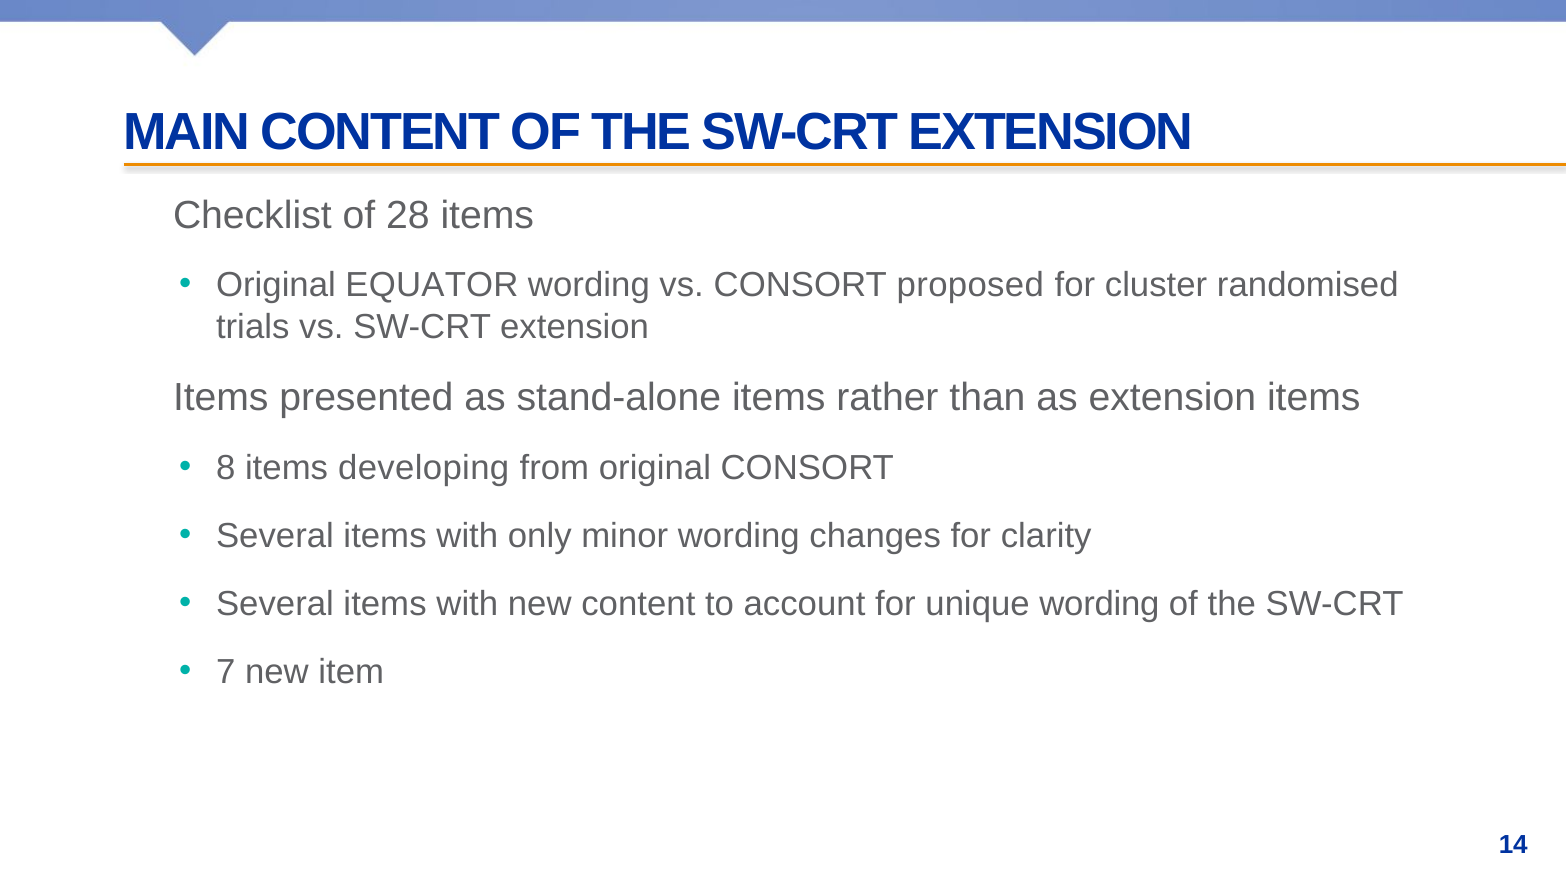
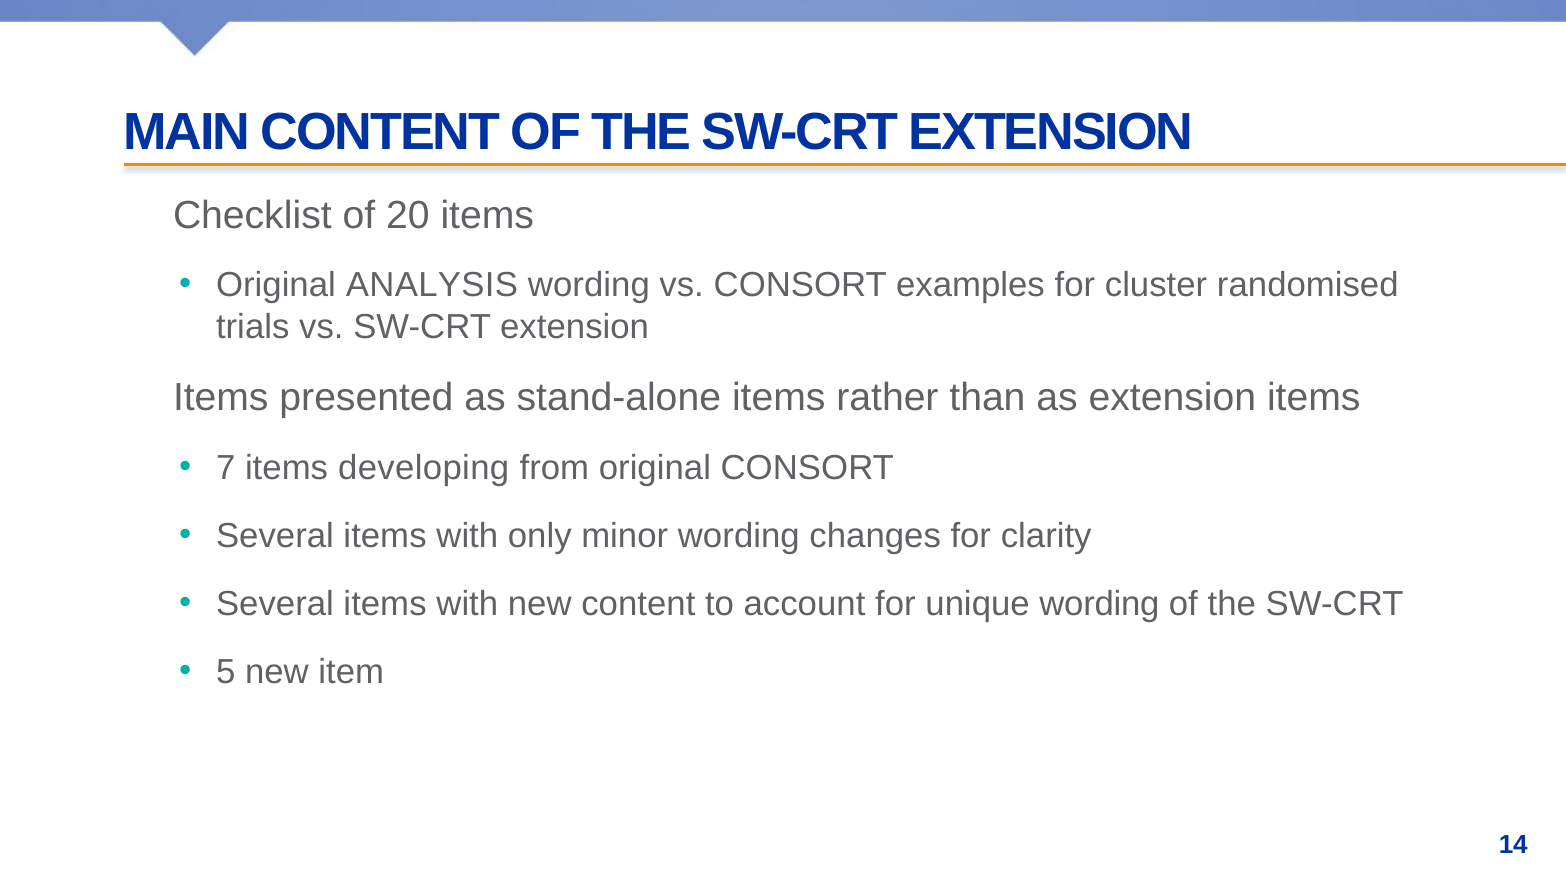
28: 28 -> 20
EQUATOR: EQUATOR -> ANALYSIS
proposed: proposed -> examples
8: 8 -> 7
7: 7 -> 5
